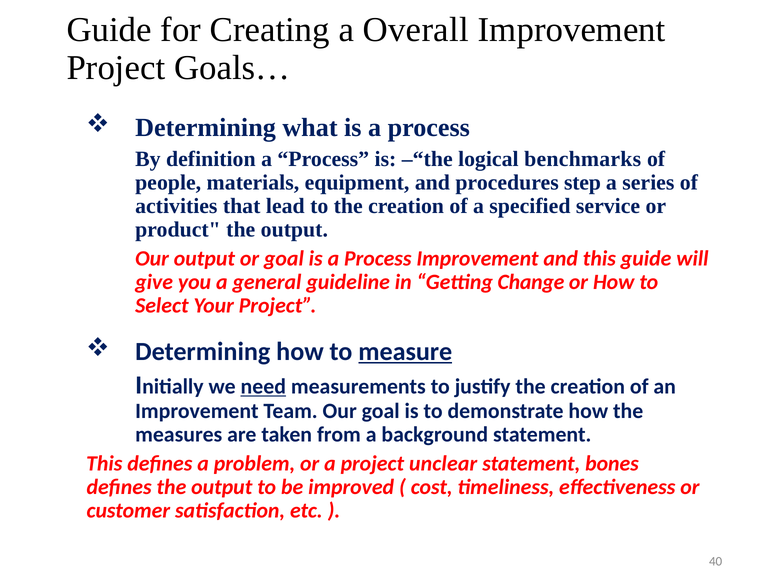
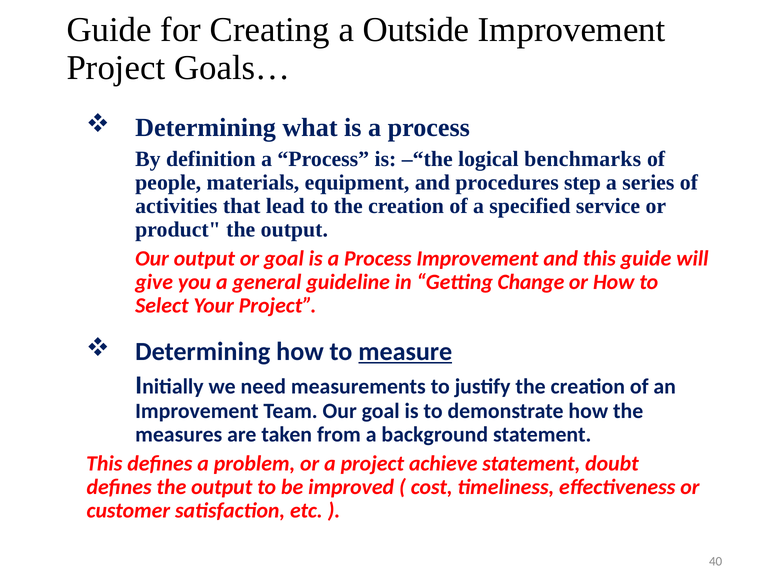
Overall: Overall -> Outside
need underline: present -> none
unclear: unclear -> achieve
bones: bones -> doubt
